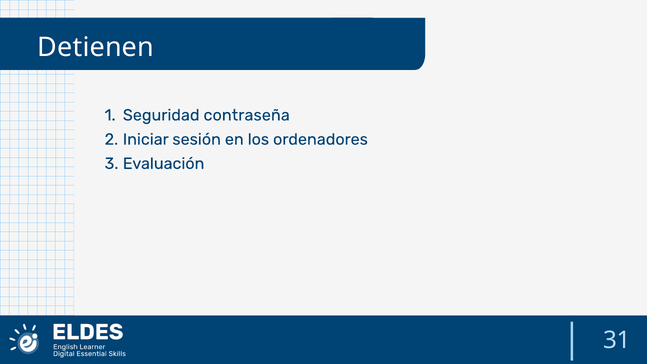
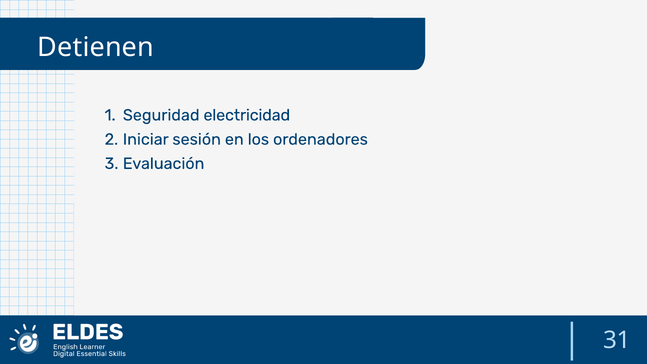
contraseña: contraseña -> electricidad
